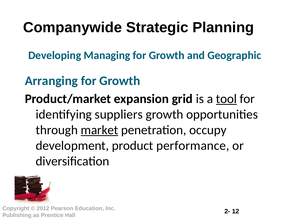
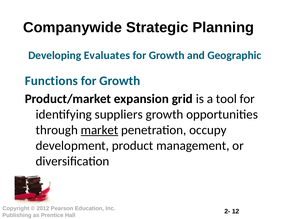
Managing: Managing -> Evaluates
Arranging: Arranging -> Functions
tool underline: present -> none
performance: performance -> management
